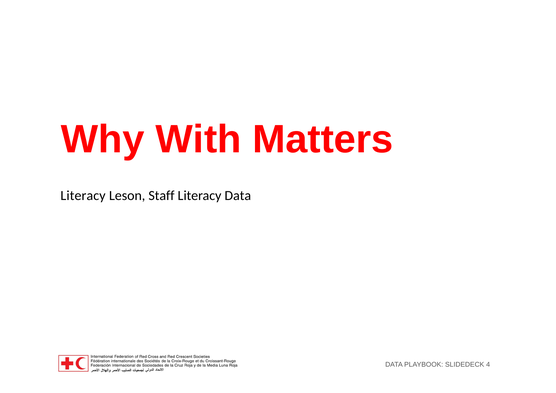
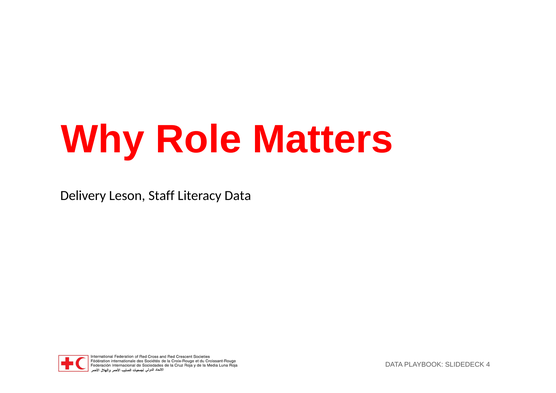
With: With -> Role
Literacy at (83, 196): Literacy -> Delivery
